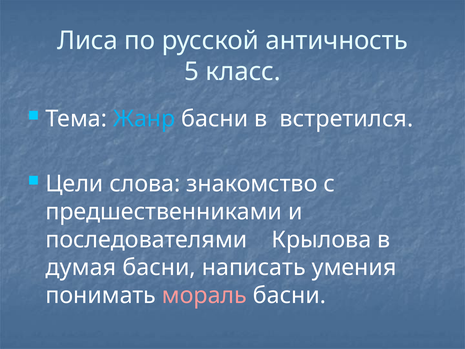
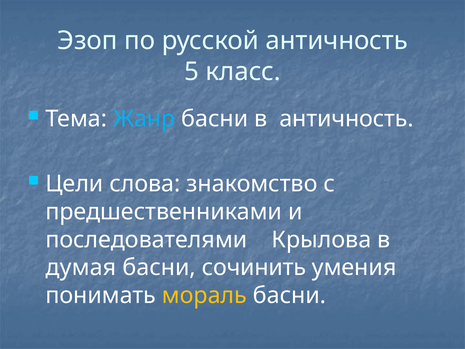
Лиса: Лиса -> Эзоп
в встретился: встретился -> античность
написать: написать -> сочинить
мораль colour: pink -> yellow
